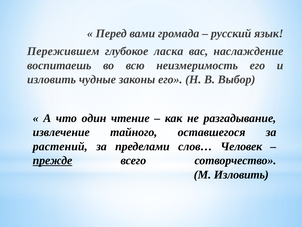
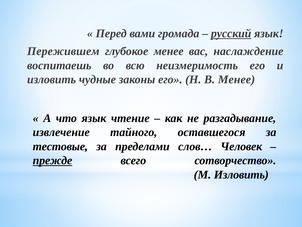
русский underline: none -> present
глубокое ласка: ласка -> менее
В Выбор: Выбор -> Менее
что один: один -> язык
растений: растений -> тестовые
